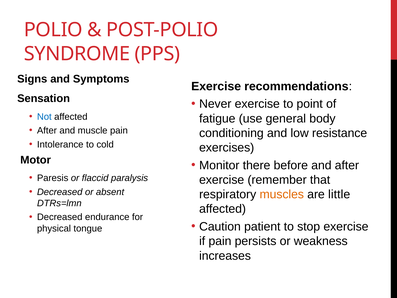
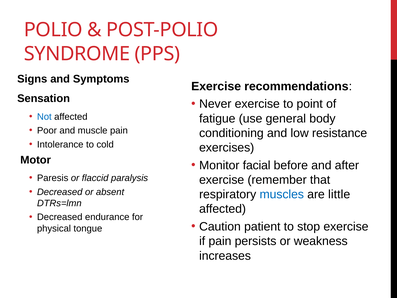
After at (47, 130): After -> Poor
there: there -> facial
muscles colour: orange -> blue
